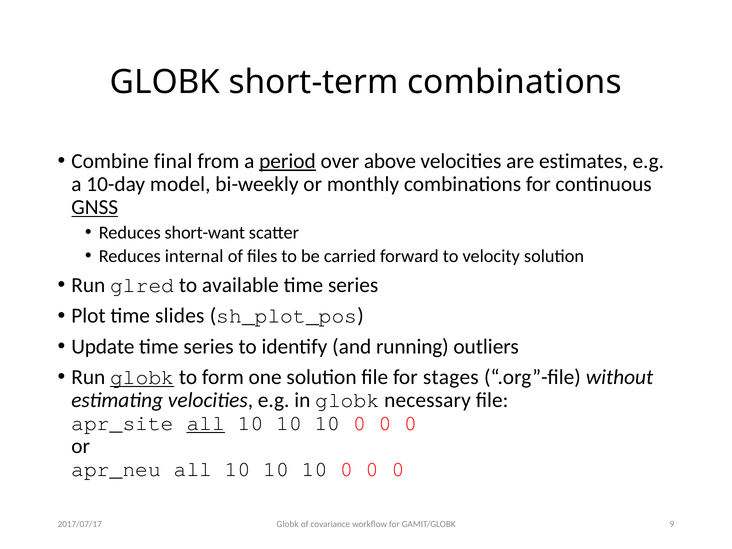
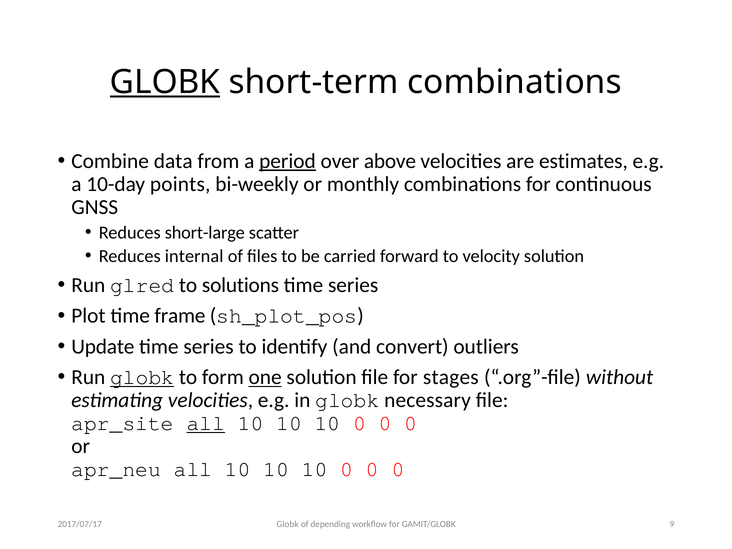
GLOBK at (165, 82) underline: none -> present
final: final -> data
model: model -> points
GNSS underline: present -> none
short-want: short-want -> short-large
available: available -> solutions
slides: slides -> frame
running: running -> convert
one underline: none -> present
covariance: covariance -> depending
